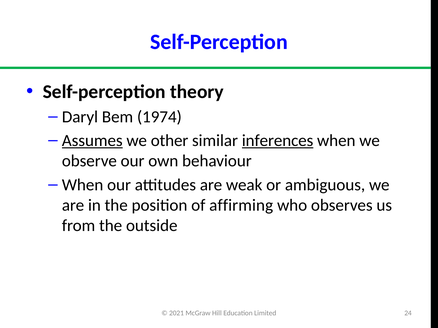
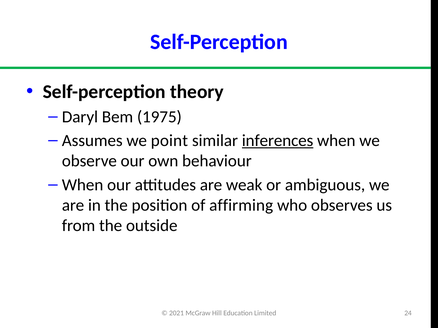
1974: 1974 -> 1975
Assumes underline: present -> none
other: other -> point
